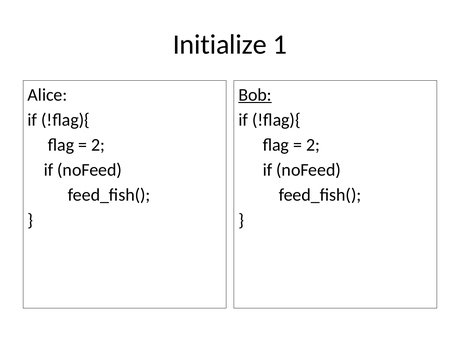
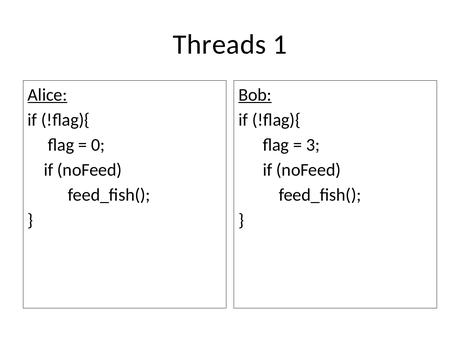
Initialize: Initialize -> Threads
Alice underline: none -> present
2 at (98, 145): 2 -> 0
2 at (313, 145): 2 -> 3
